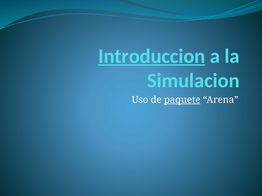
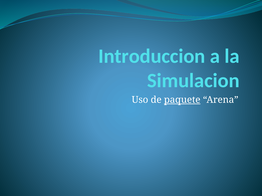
Introduccion underline: present -> none
